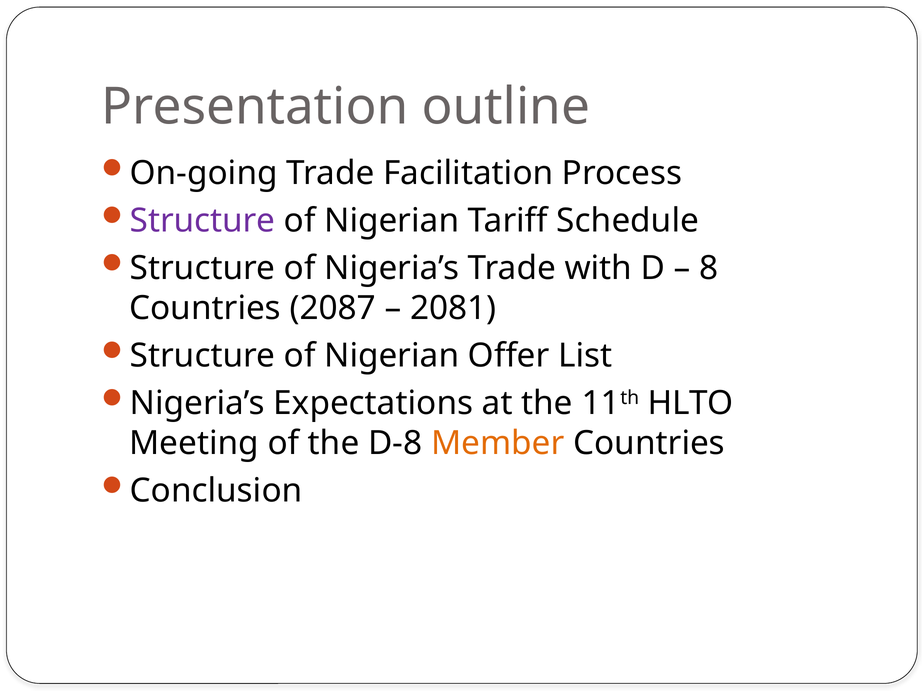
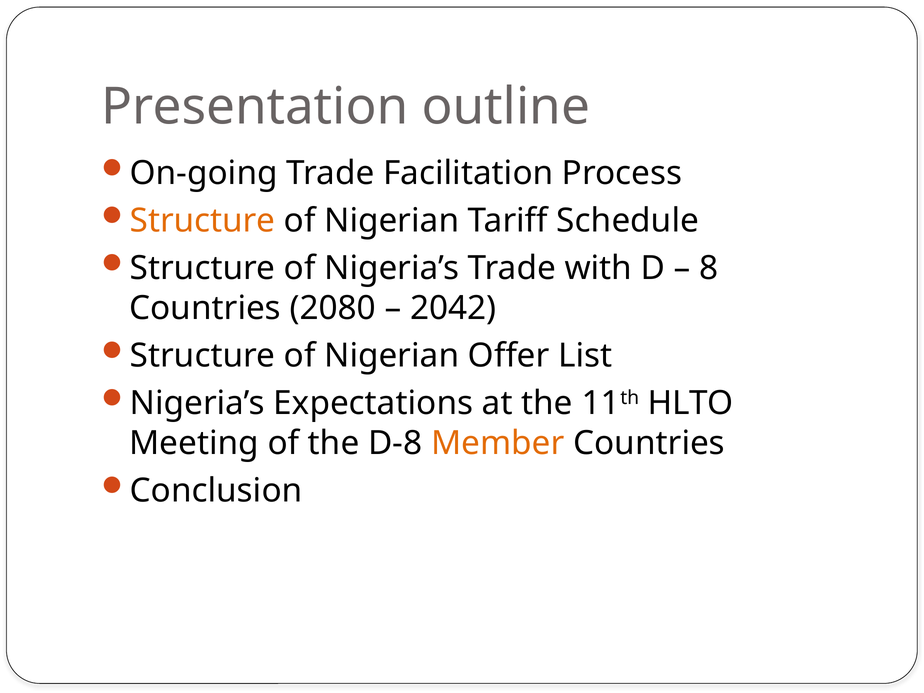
Structure at (203, 221) colour: purple -> orange
2087: 2087 -> 2080
2081: 2081 -> 2042
